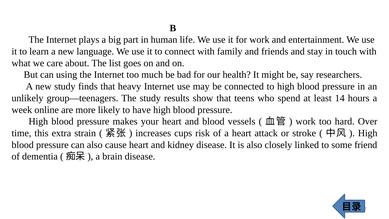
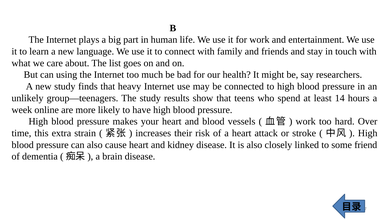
cups: cups -> their
